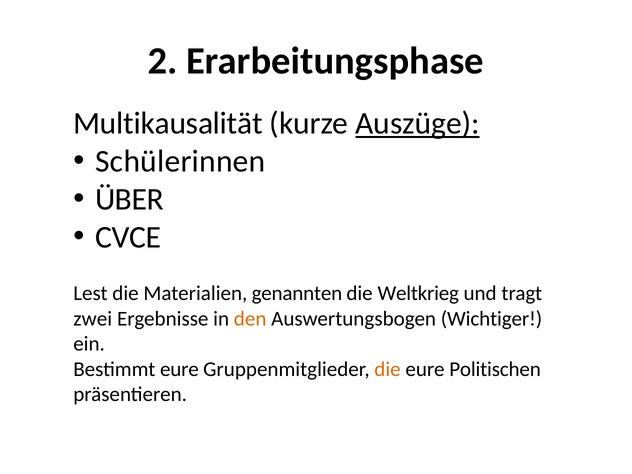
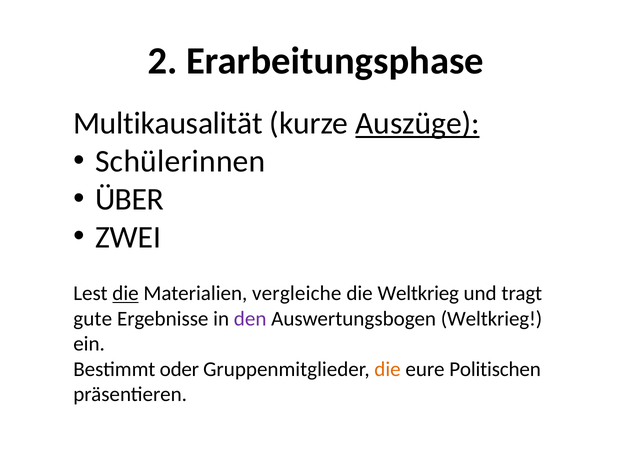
CVCE: CVCE -> ZWEI
die at (125, 293) underline: none -> present
genannten: genannten -> vergleiche
zwei: zwei -> gute
den colour: orange -> purple
Auswertungsbogen Wichtiger: Wichtiger -> Weltkrieg
Bestimmt eure: eure -> oder
